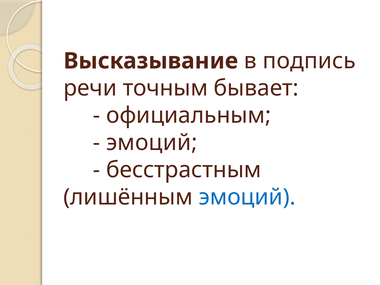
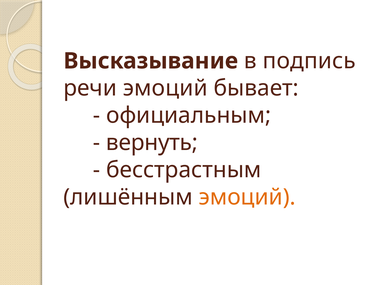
речи точным: точным -> эмоций
эмоций at (152, 143): эмоций -> вернуть
эмоций at (247, 197) colour: blue -> orange
